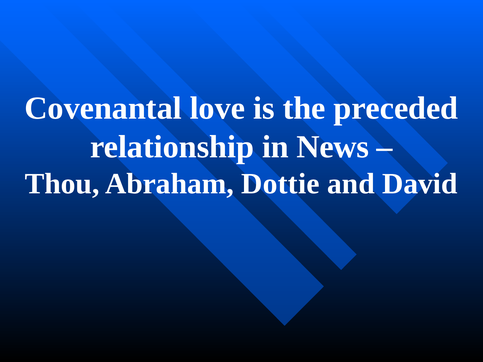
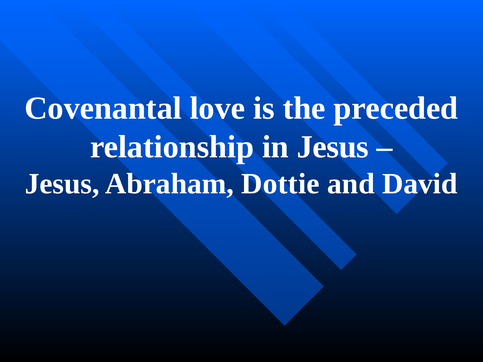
in News: News -> Jesus
Thou at (62, 184): Thou -> Jesus
